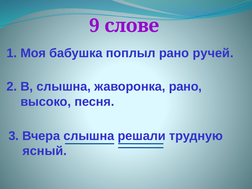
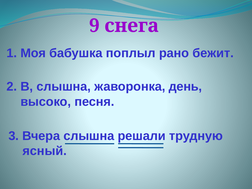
слове: слове -> снега
ручей: ручей -> бежит
жаворонка рано: рано -> день
